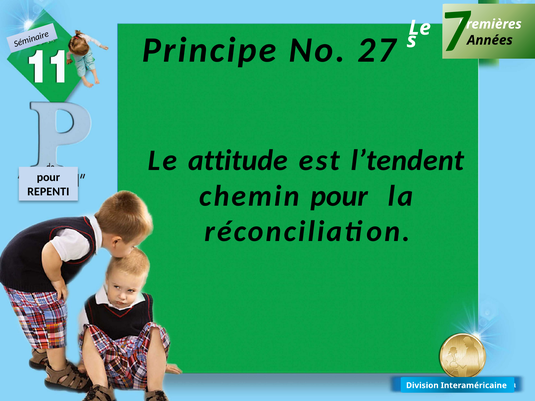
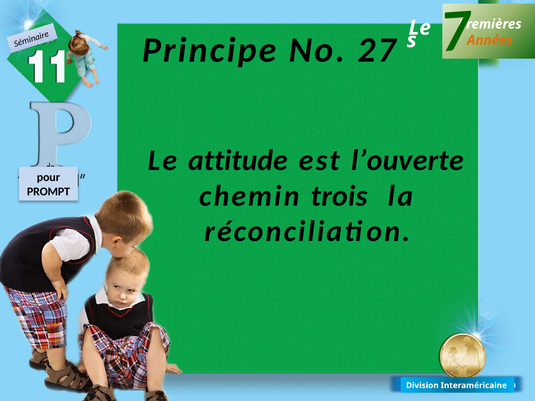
Années colour: black -> orange
l’tendent: l’tendent -> l’ouverte
chemin pour: pour -> trois
REPENTI: REPENTI -> PROMPT
